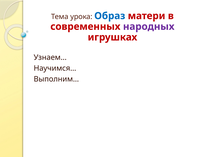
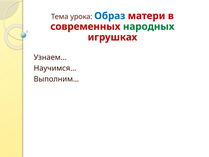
народных colour: purple -> green
